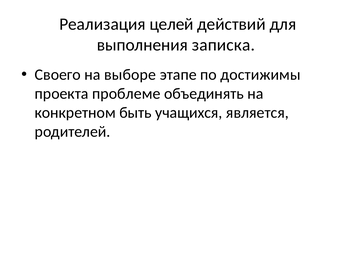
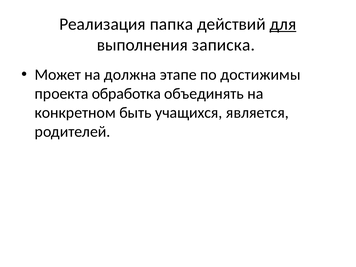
целей: целей -> папка
для underline: none -> present
Своего: Своего -> Может
выборе: выборе -> должна
проблеме: проблеме -> обработка
